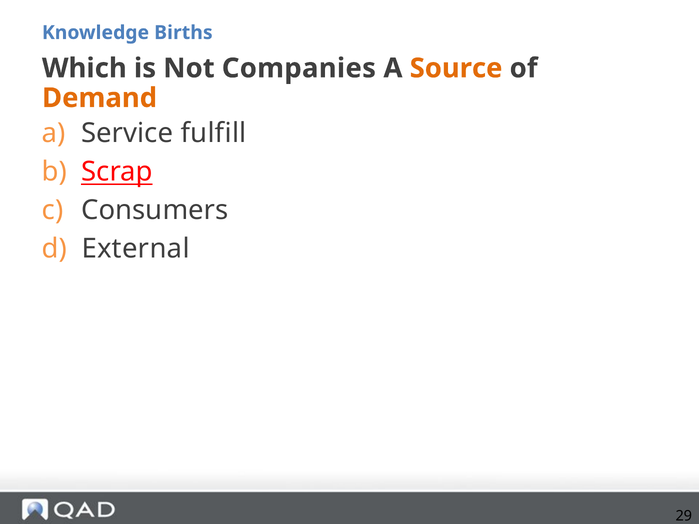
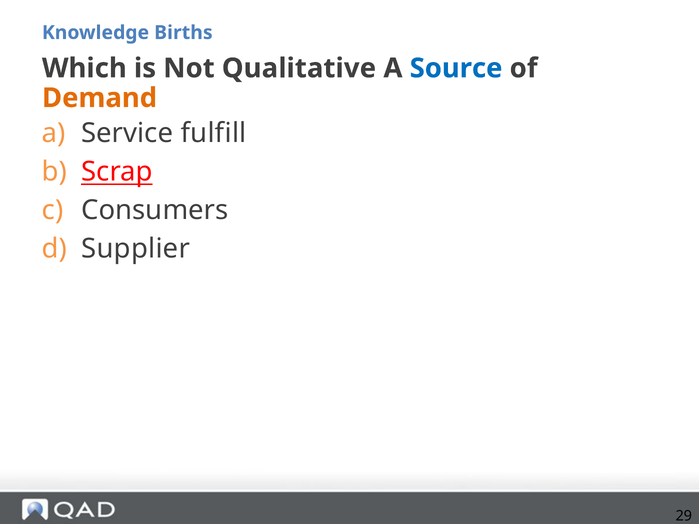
Companies: Companies -> Qualitative
Source colour: orange -> blue
External: External -> Supplier
